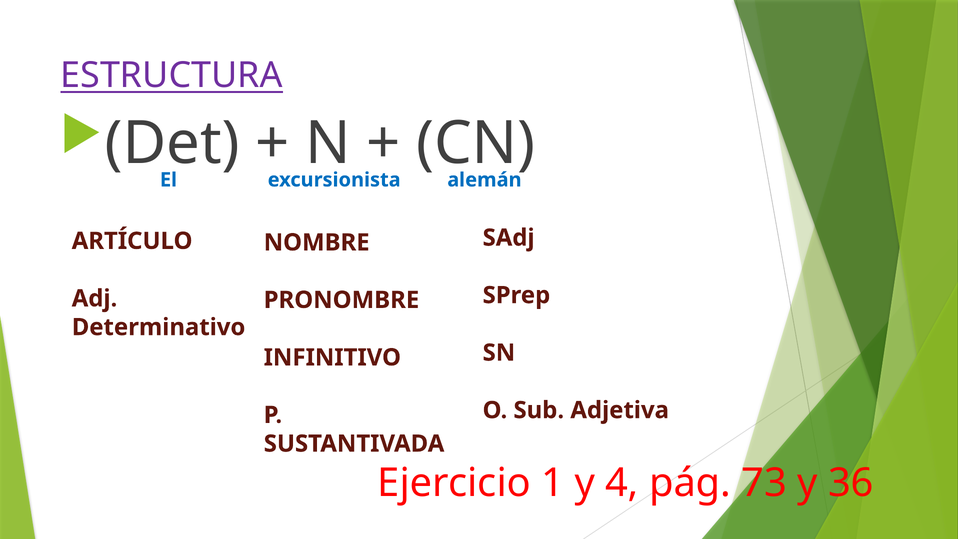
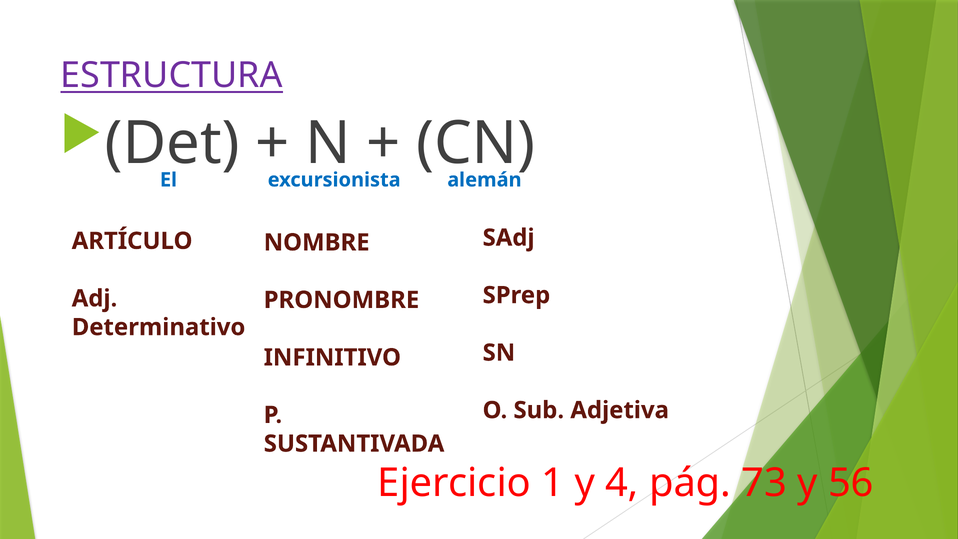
36: 36 -> 56
